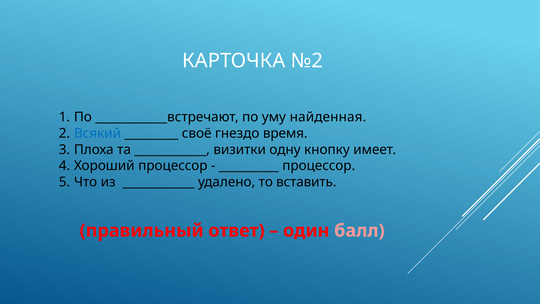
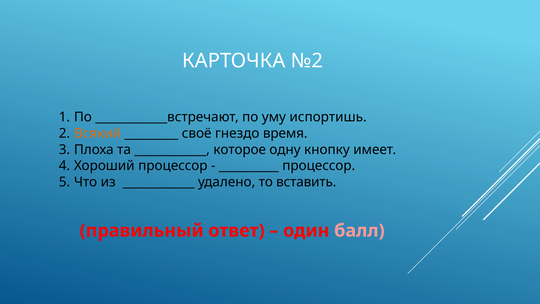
найденная: найденная -> испортишь
Всякий colour: blue -> orange
визитки: визитки -> которое
